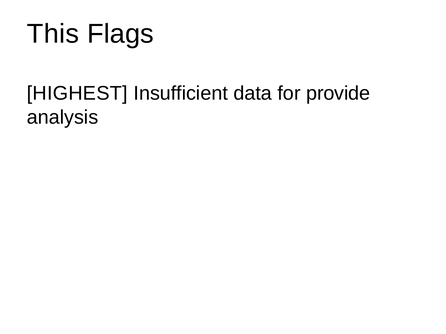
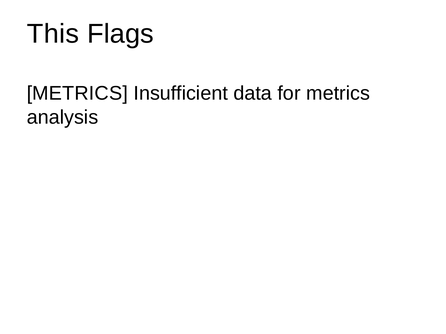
HIGHEST at (77, 94): HIGHEST -> METRICS
for provide: provide -> metrics
